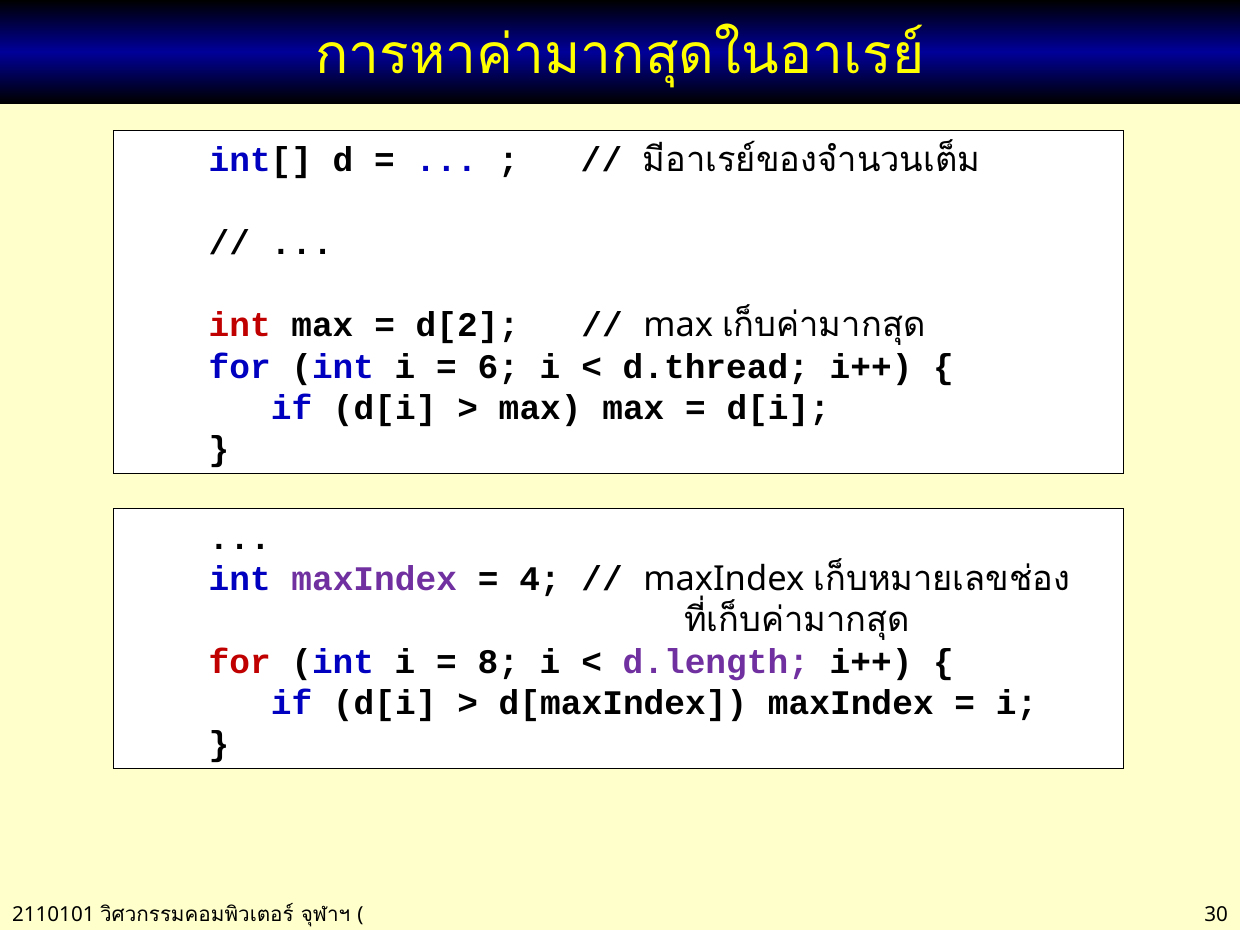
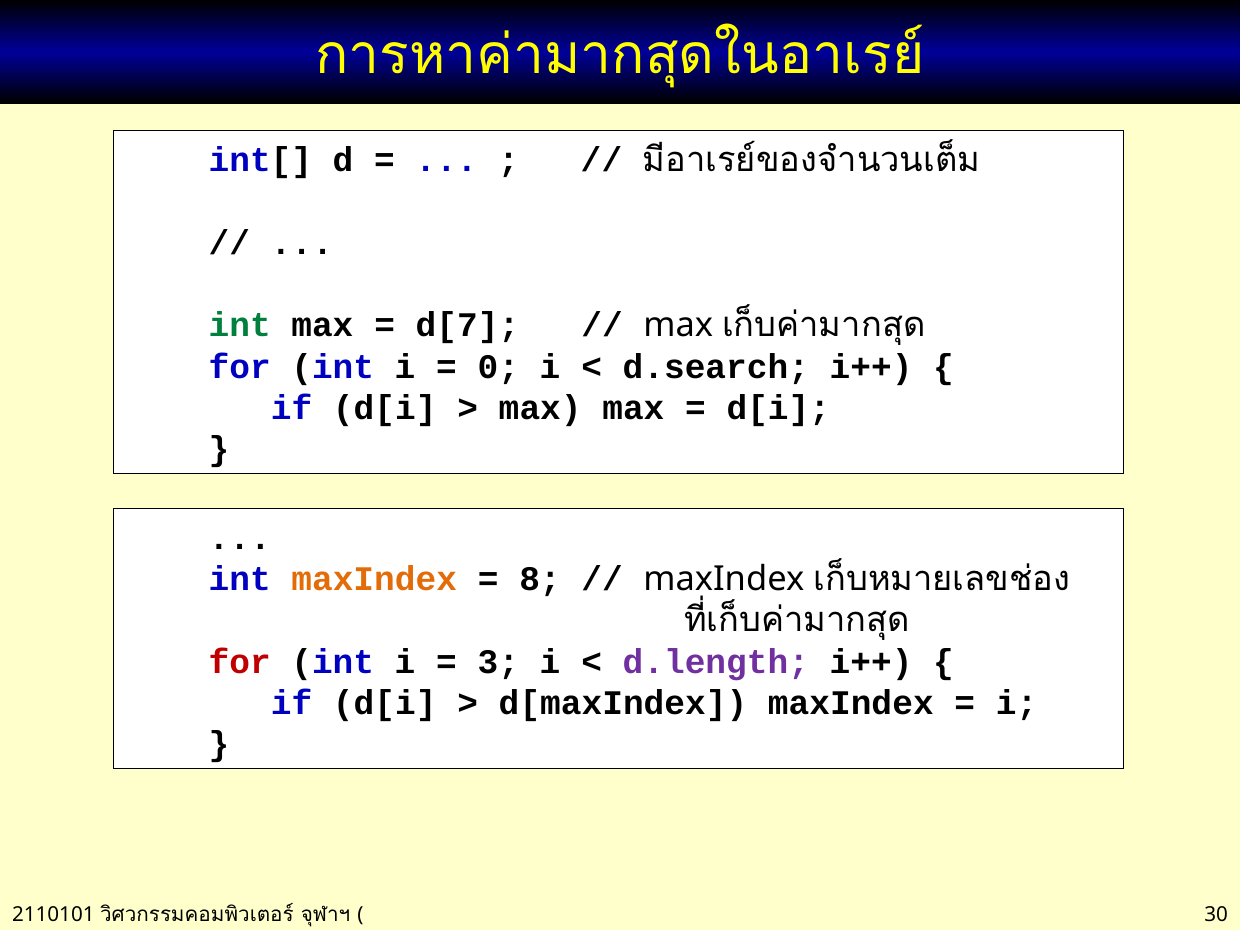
int at (240, 325) colour: red -> green
d[2: d[2 -> d[7
6: 6 -> 0
d.thread: d.thread -> d.search
maxIndex at (374, 579) colour: purple -> orange
4: 4 -> 8
8: 8 -> 3
